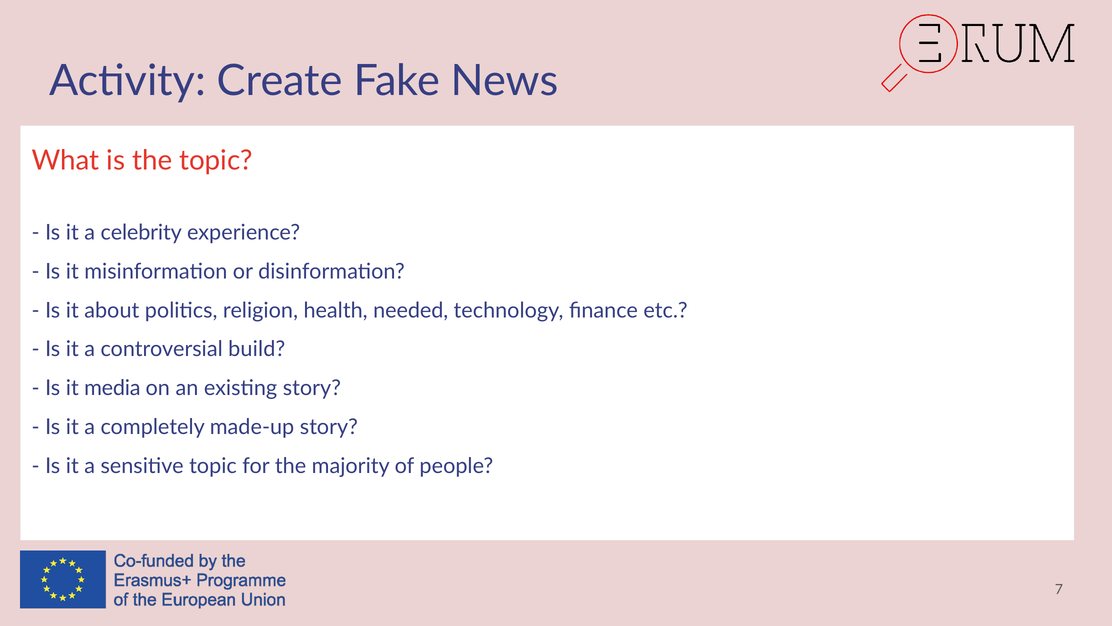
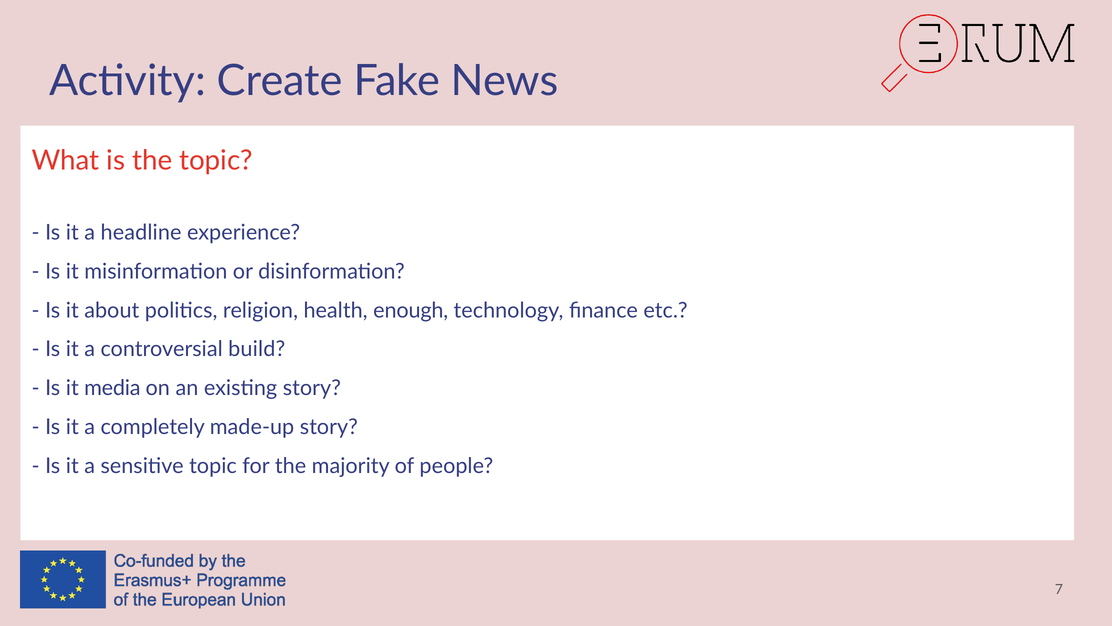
celebrity: celebrity -> headline
needed: needed -> enough
